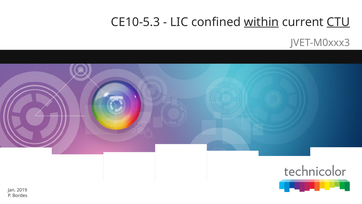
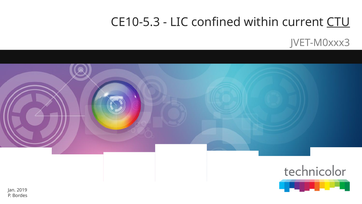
within underline: present -> none
